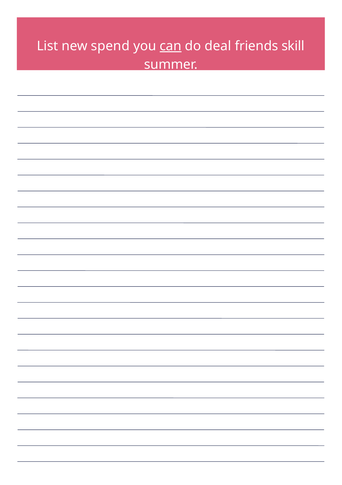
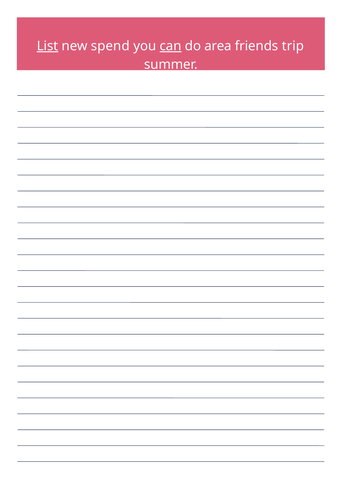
List underline: none -> present
deal: deal -> area
skill: skill -> trip
